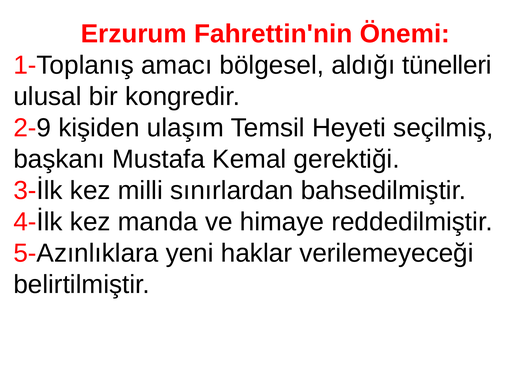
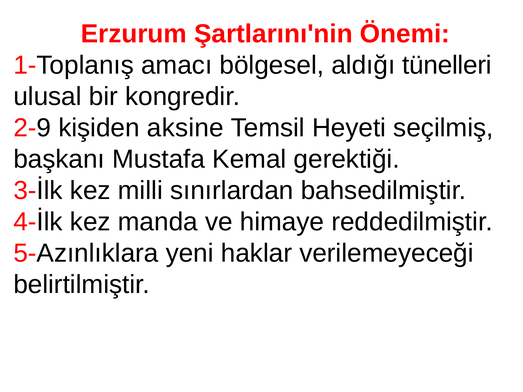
Fahrettin'nin: Fahrettin'nin -> Şartlarını'nin
ulaşım: ulaşım -> aksine
